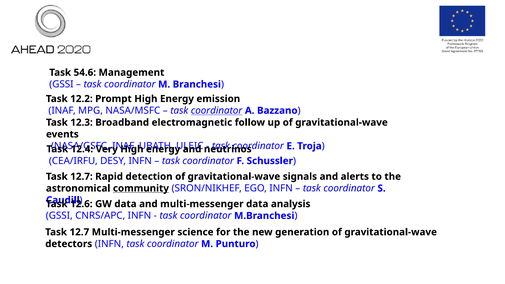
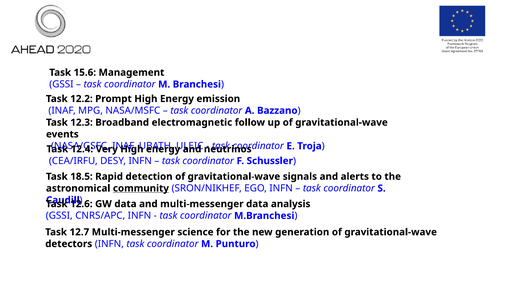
54.6: 54.6 -> 15.6
coordinator at (217, 111) underline: present -> none
12.7 at (81, 177): 12.7 -> 18.5
